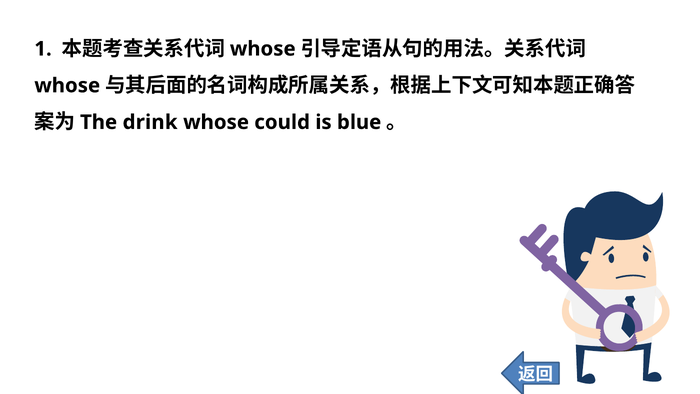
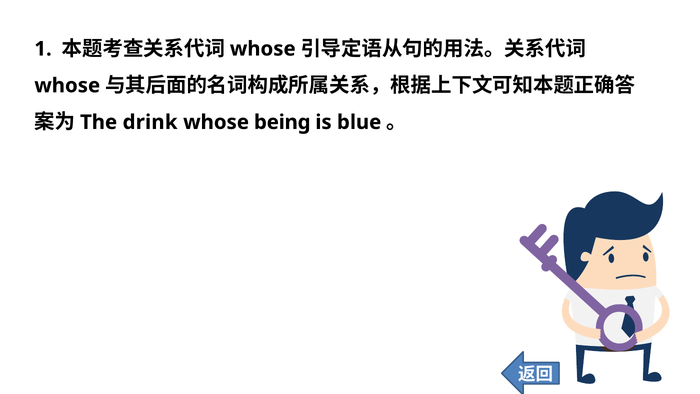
could: could -> being
